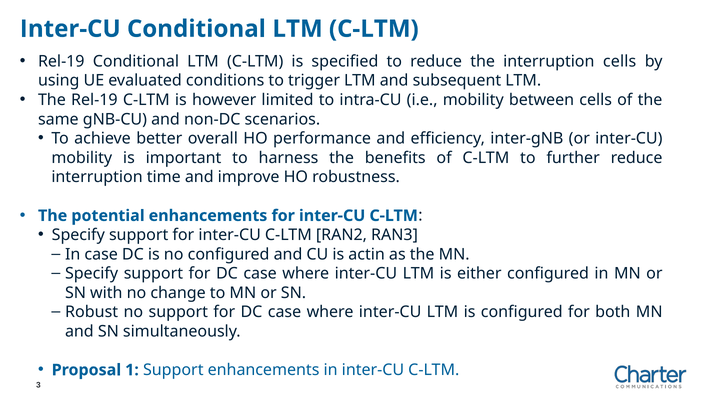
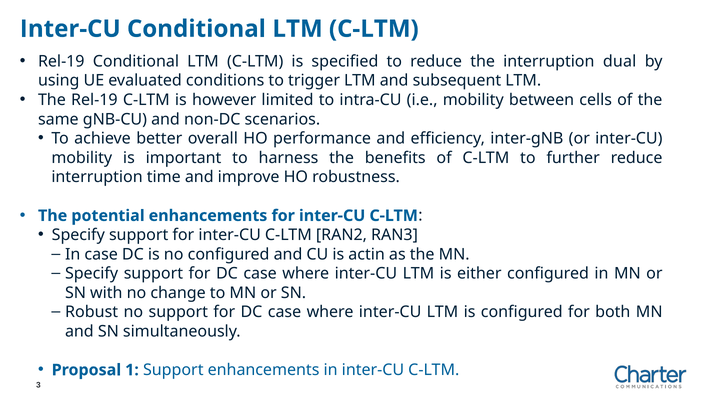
interruption cells: cells -> dual
